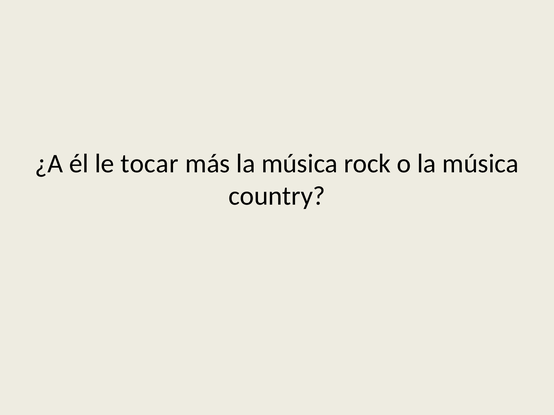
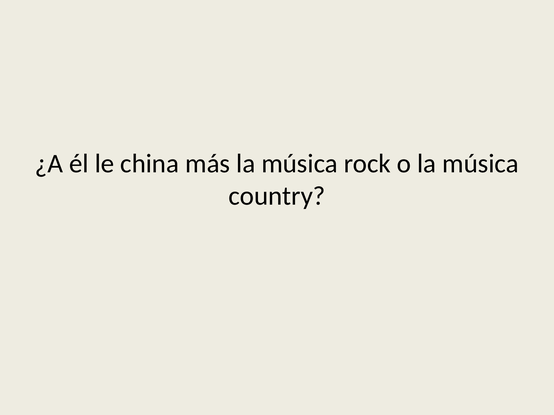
tocar: tocar -> china
